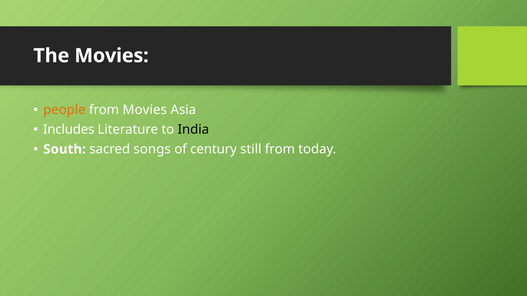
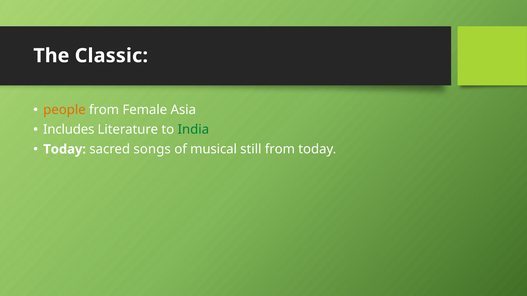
The Movies: Movies -> Classic
from Movies: Movies -> Female
India colour: black -> green
South at (65, 149): South -> Today
century: century -> musical
